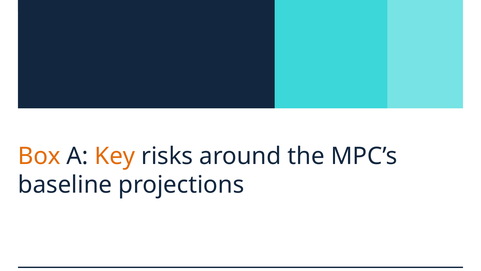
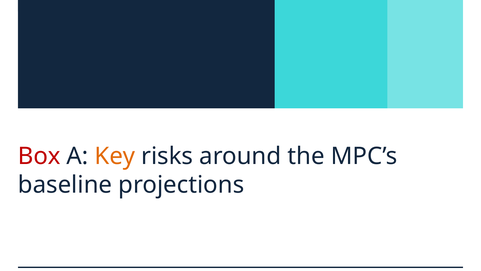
Box colour: orange -> red
